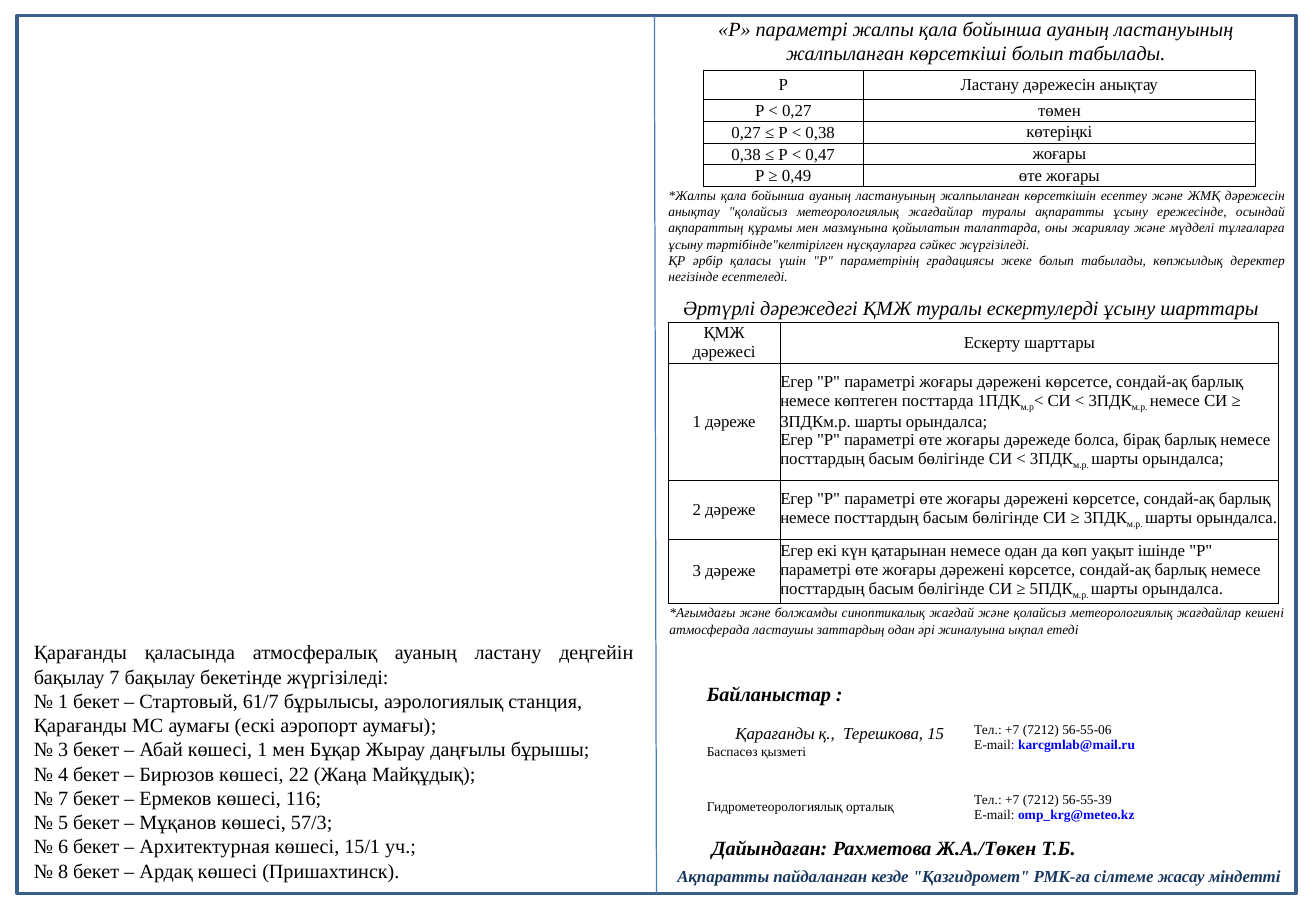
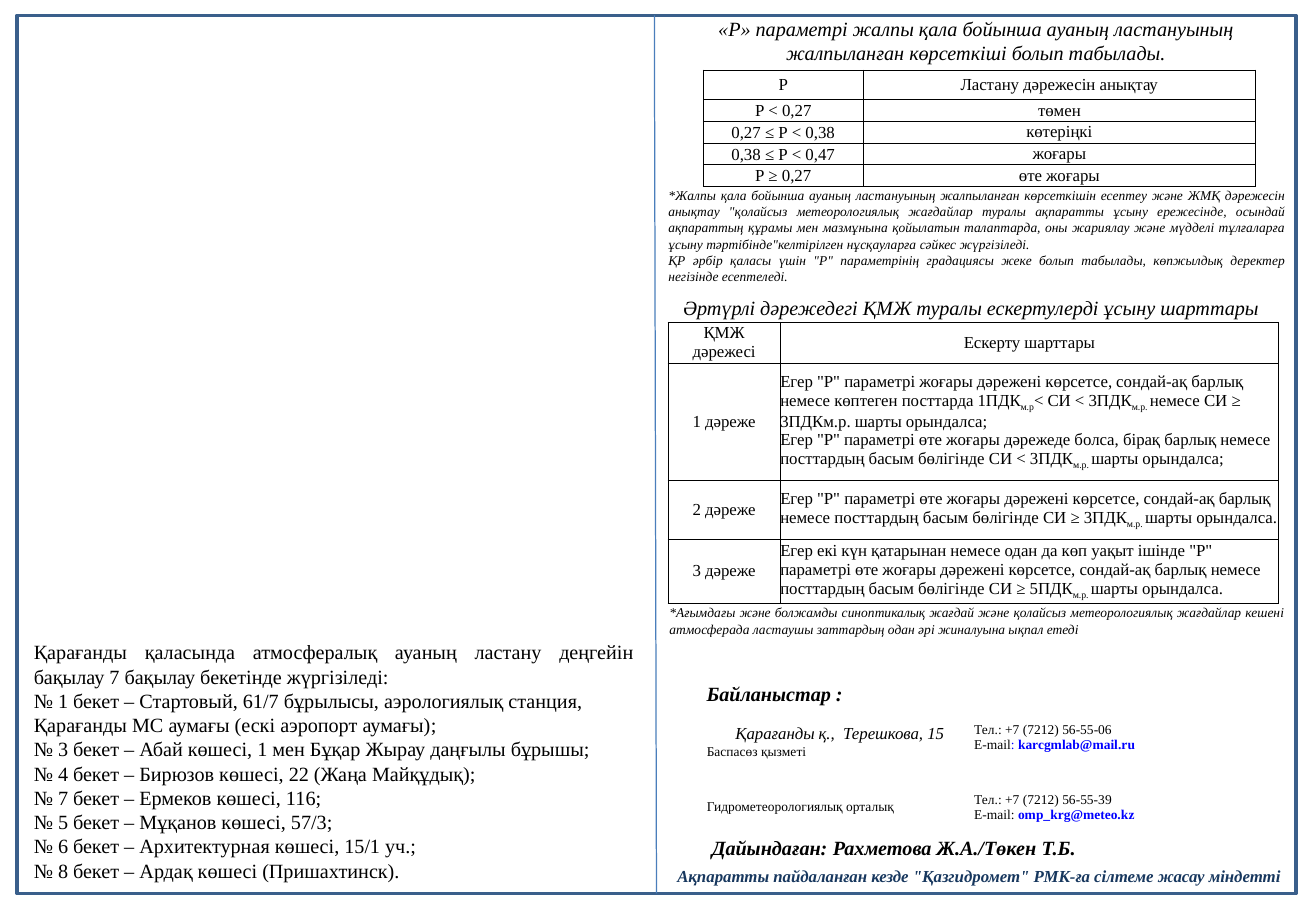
0,49 at (797, 176): 0,49 -> 0,27
